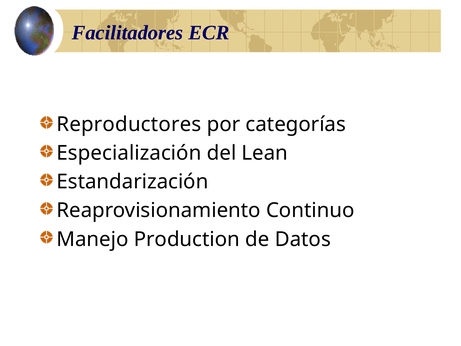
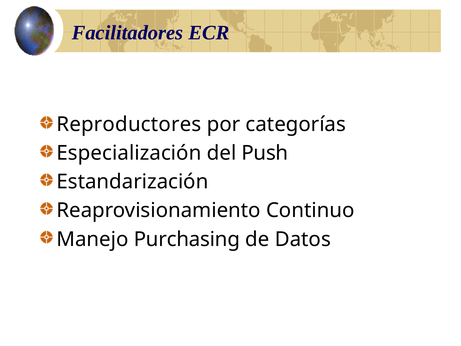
Lean: Lean -> Push
Production: Production -> Purchasing
